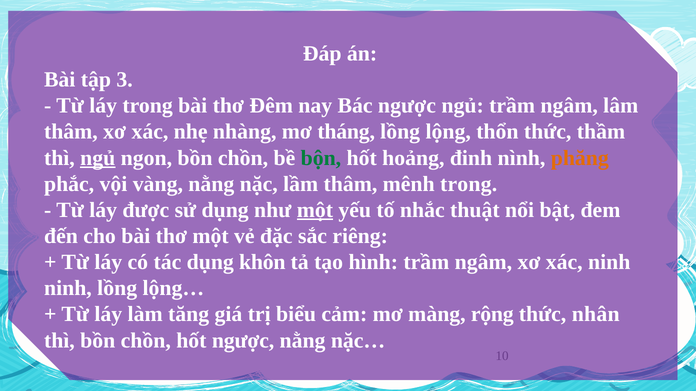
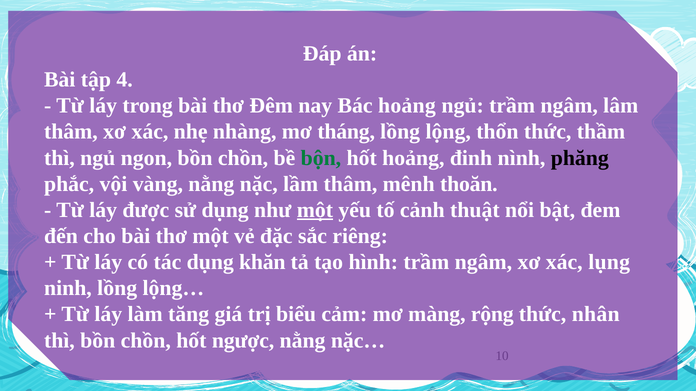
3: 3 -> 4
Bác ngược: ngược -> hoảng
ngủ at (98, 158) underline: present -> none
phăng colour: orange -> black
mênh trong: trong -> thoăn
nhắc: nhắc -> cảnh
khôn: khôn -> khăn
xác ninh: ninh -> lụng
